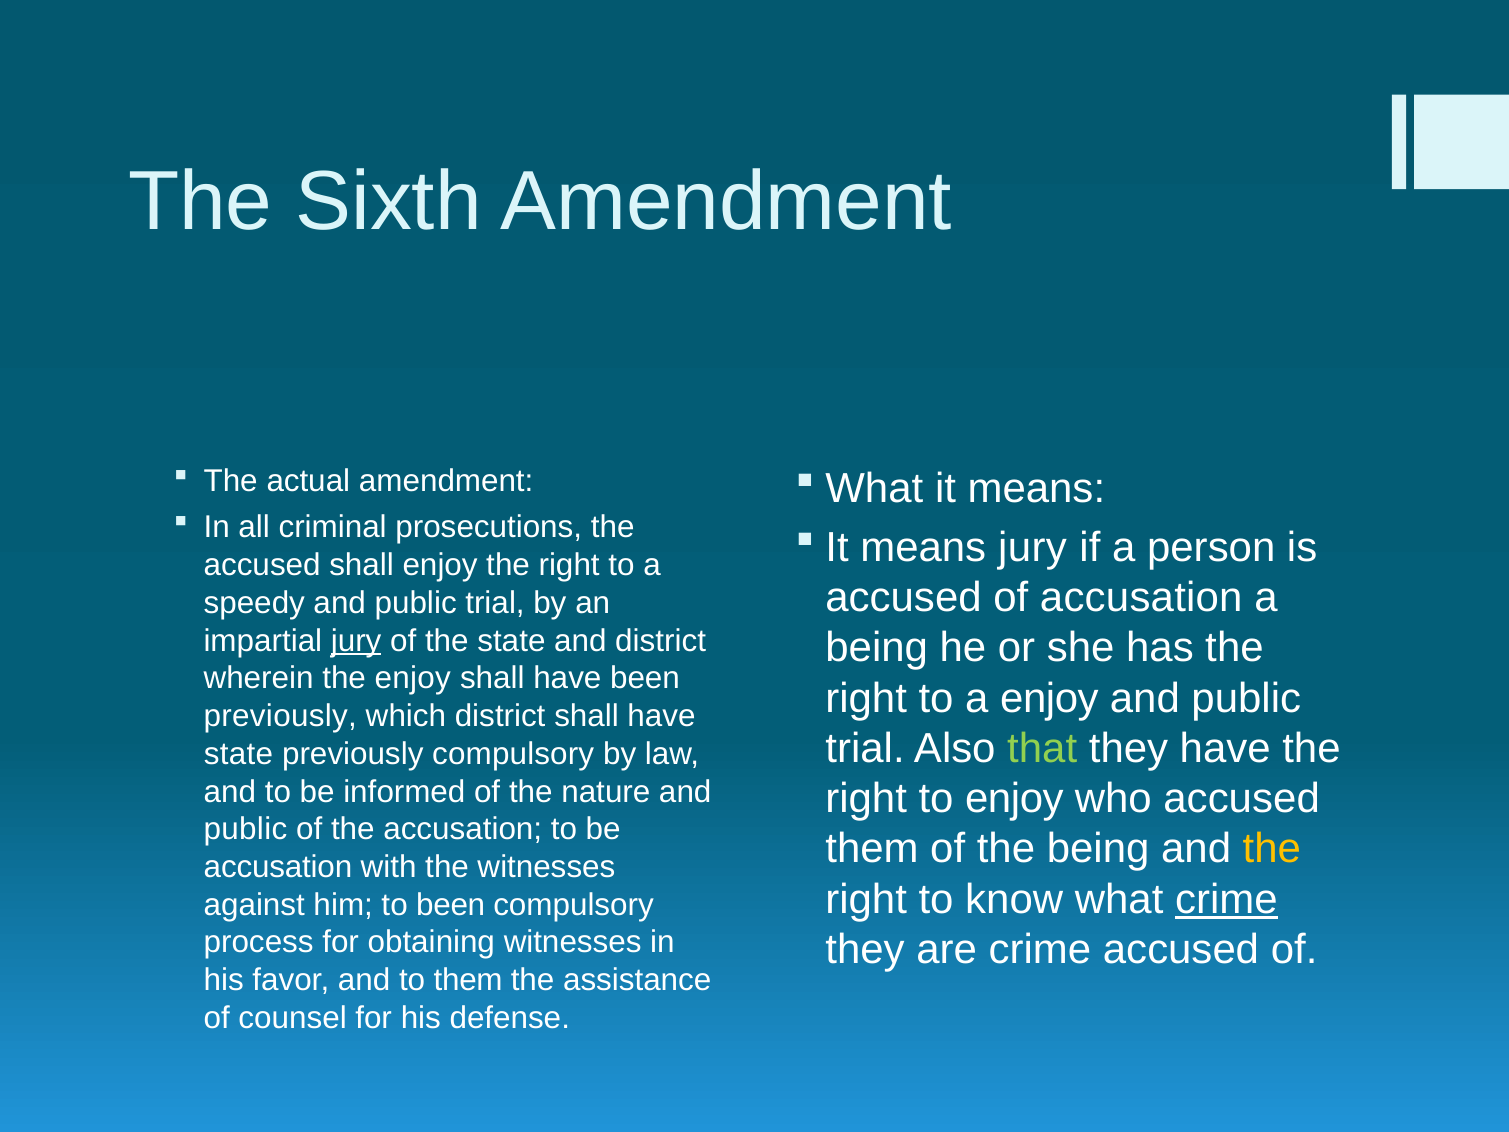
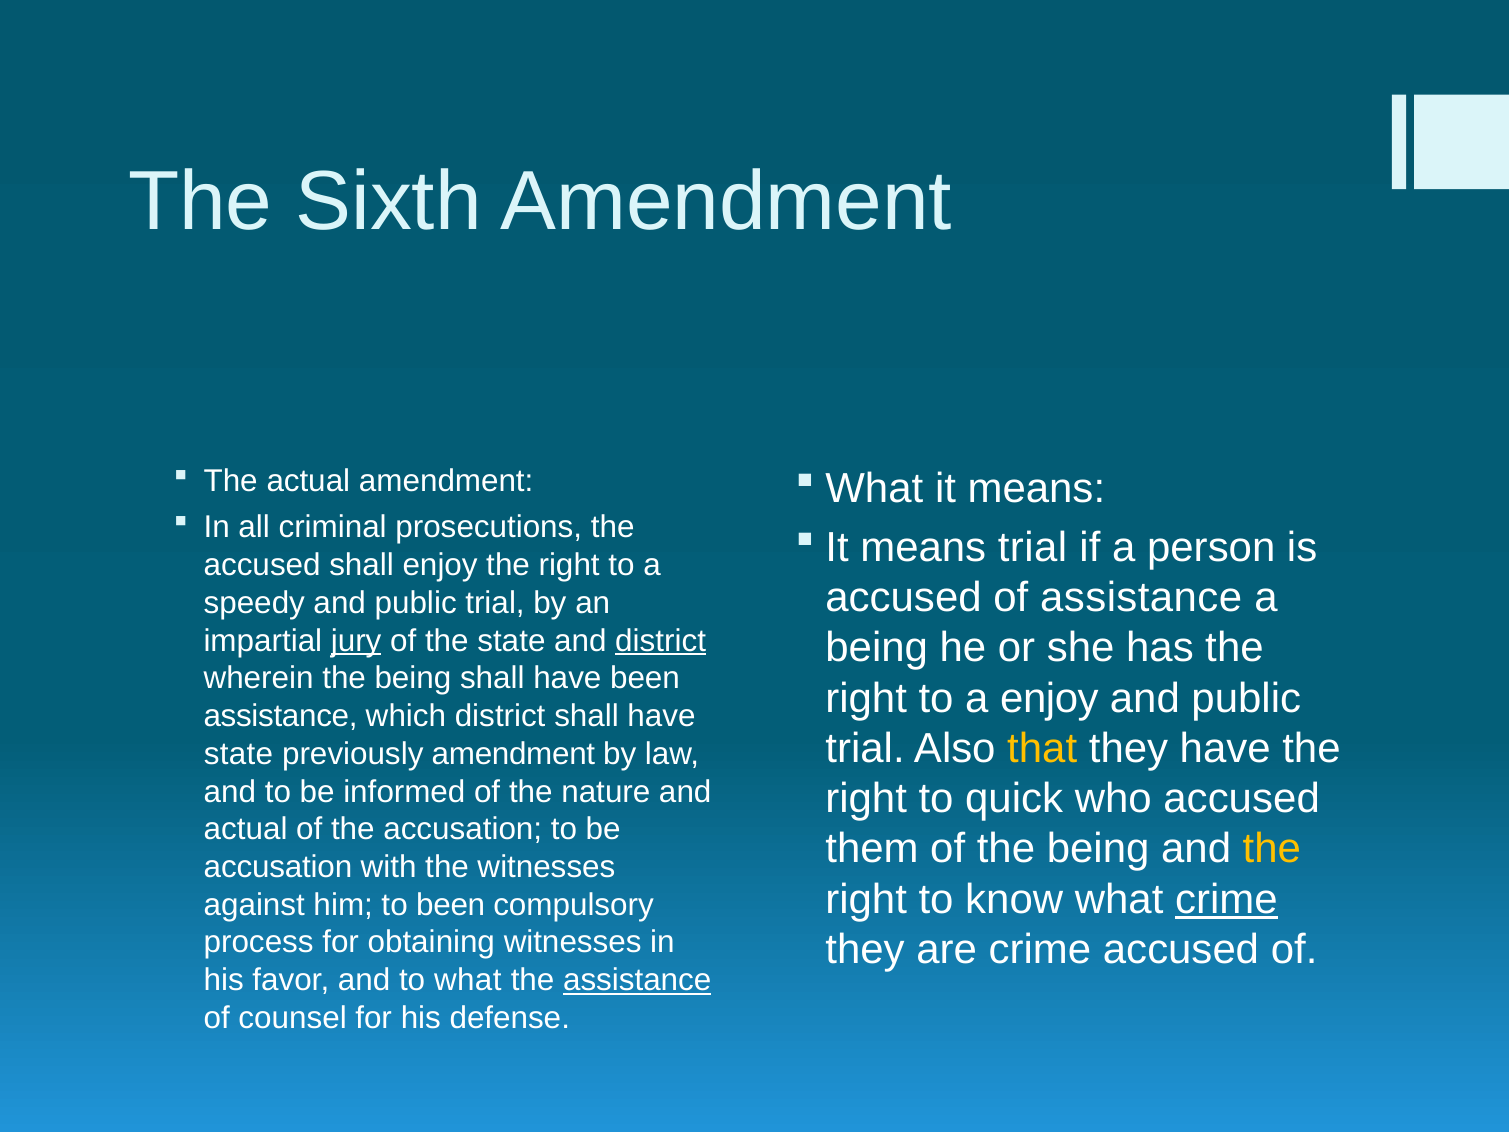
means jury: jury -> trial
of accusation: accusation -> assistance
district at (661, 641) underline: none -> present
wherein the enjoy: enjoy -> being
previously at (280, 716): previously -> assistance
that colour: light green -> yellow
previously compulsory: compulsory -> amendment
to enjoy: enjoy -> quick
public at (245, 829): public -> actual
to them: them -> what
assistance at (637, 980) underline: none -> present
